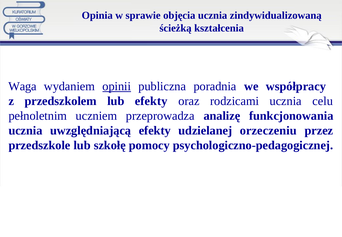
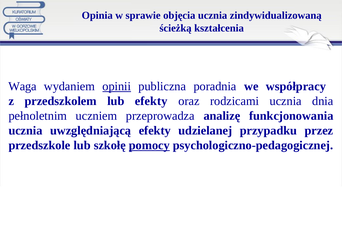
celu: celu -> dnia
orzeczeniu: orzeczeniu -> przypadku
pomocy underline: none -> present
